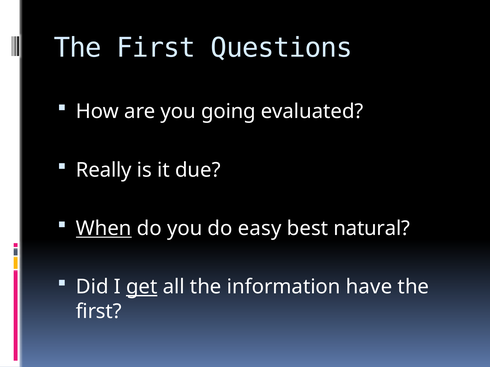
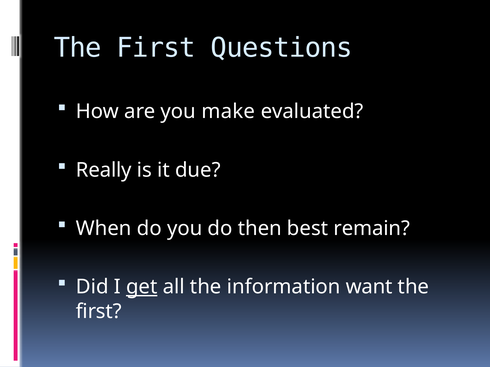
going: going -> make
When underline: present -> none
easy: easy -> then
natural: natural -> remain
have: have -> want
